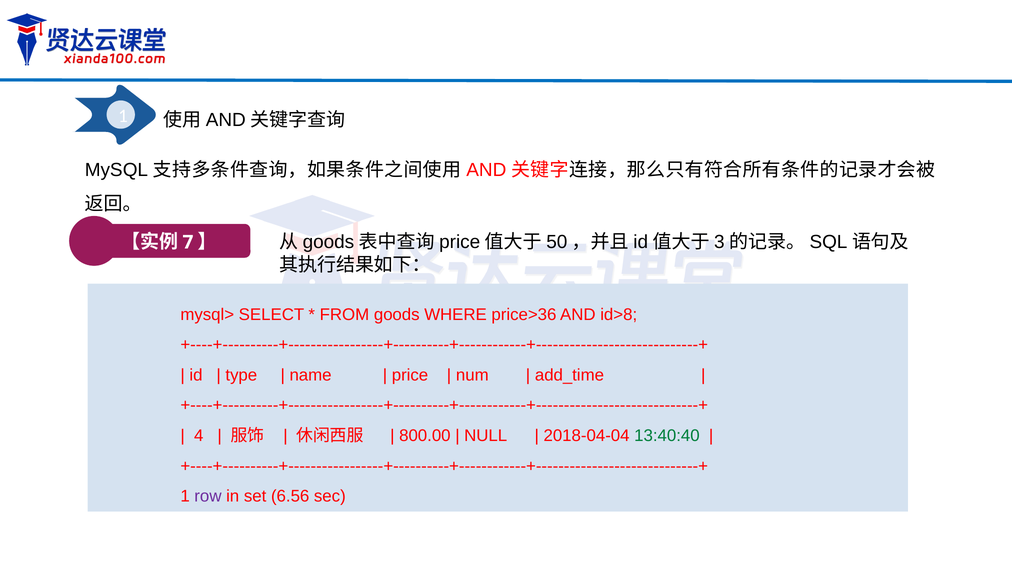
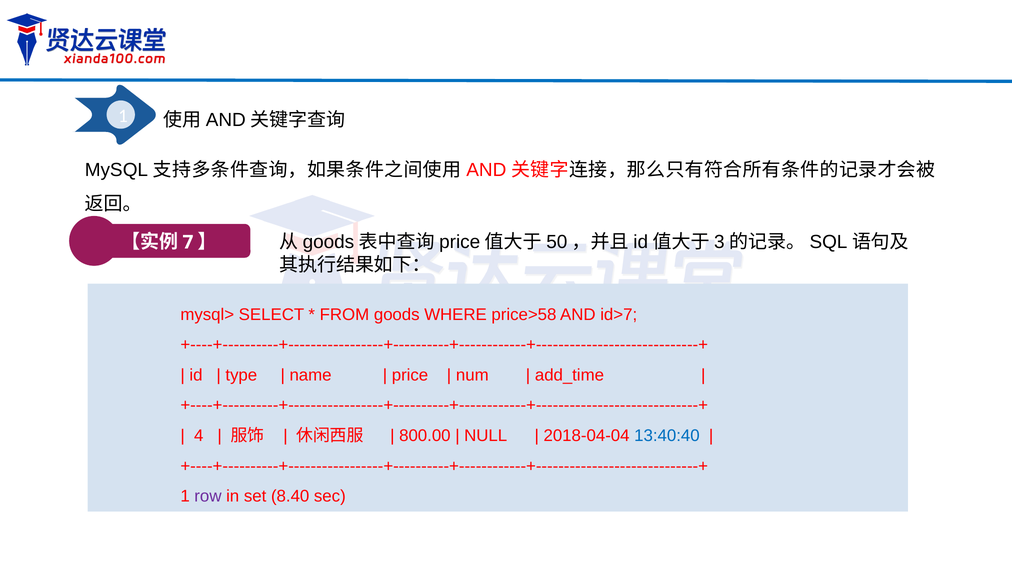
price>36: price>36 -> price>58
id>8: id>8 -> id>7
13:40:40 colour: green -> blue
6.56: 6.56 -> 8.40
